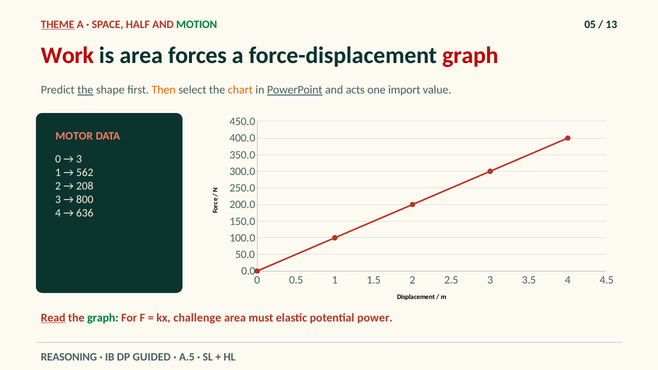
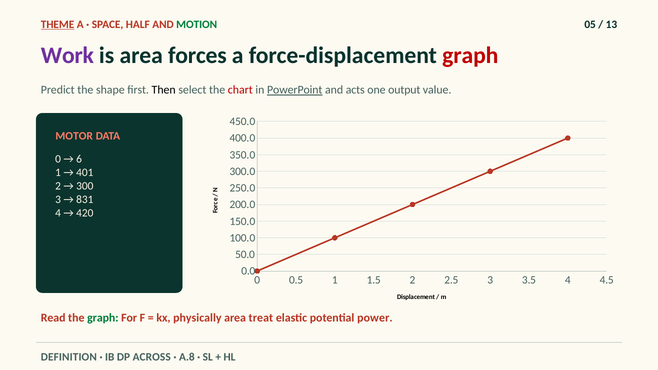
Work colour: red -> purple
the at (85, 90) underline: present -> none
Then colour: orange -> black
chart colour: orange -> red
import: import -> output
3 at (79, 159): 3 -> 6
562: 562 -> 401
208: 208 -> 300
800: 800 -> 831
636: 636 -> 420
Read underline: present -> none
challenge: challenge -> physically
must: must -> treat
REASONING: REASONING -> DEFINITION
GUIDED: GUIDED -> ACROSS
A.5: A.5 -> A.8
